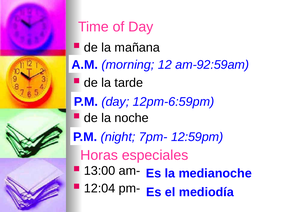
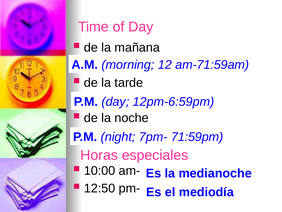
am-92:59am: am-92:59am -> am-71:59am
12:59pm: 12:59pm -> 71:59pm
13:00: 13:00 -> 10:00
12:04: 12:04 -> 12:50
